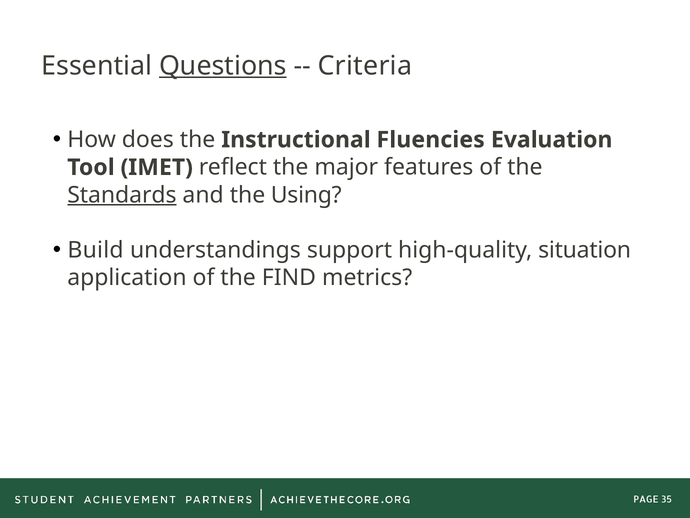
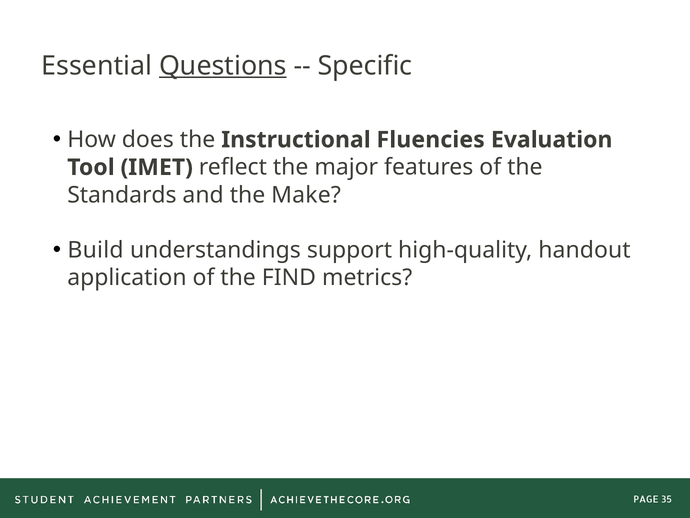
Criteria: Criteria -> Specific
Standards underline: present -> none
Using: Using -> Make
situation: situation -> handout
